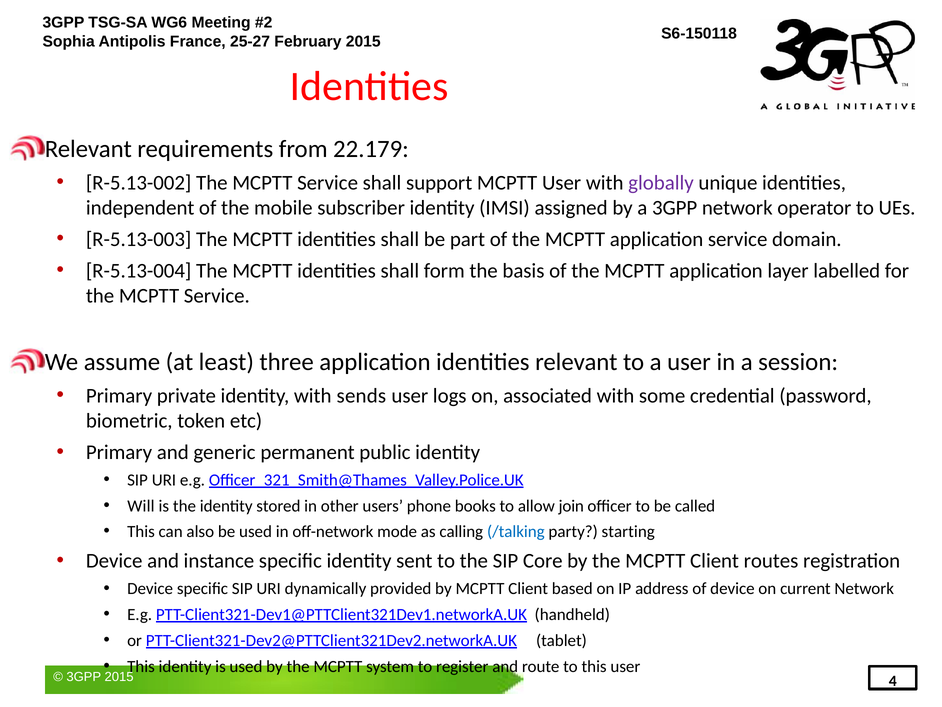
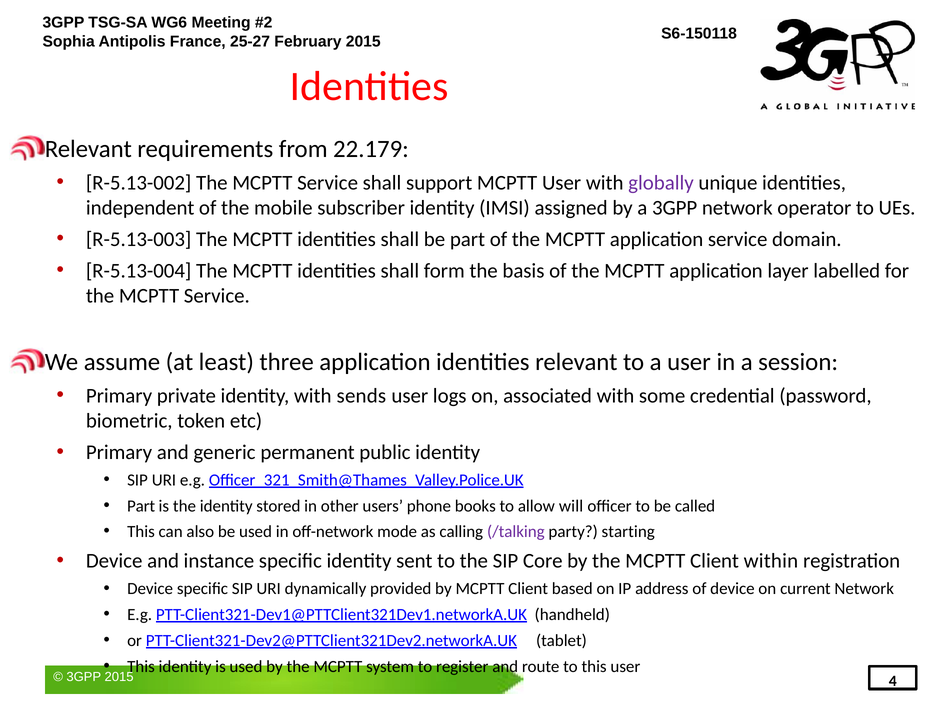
Will at (141, 506): Will -> Part
join: join -> will
/talking colour: blue -> purple
routes: routes -> within
